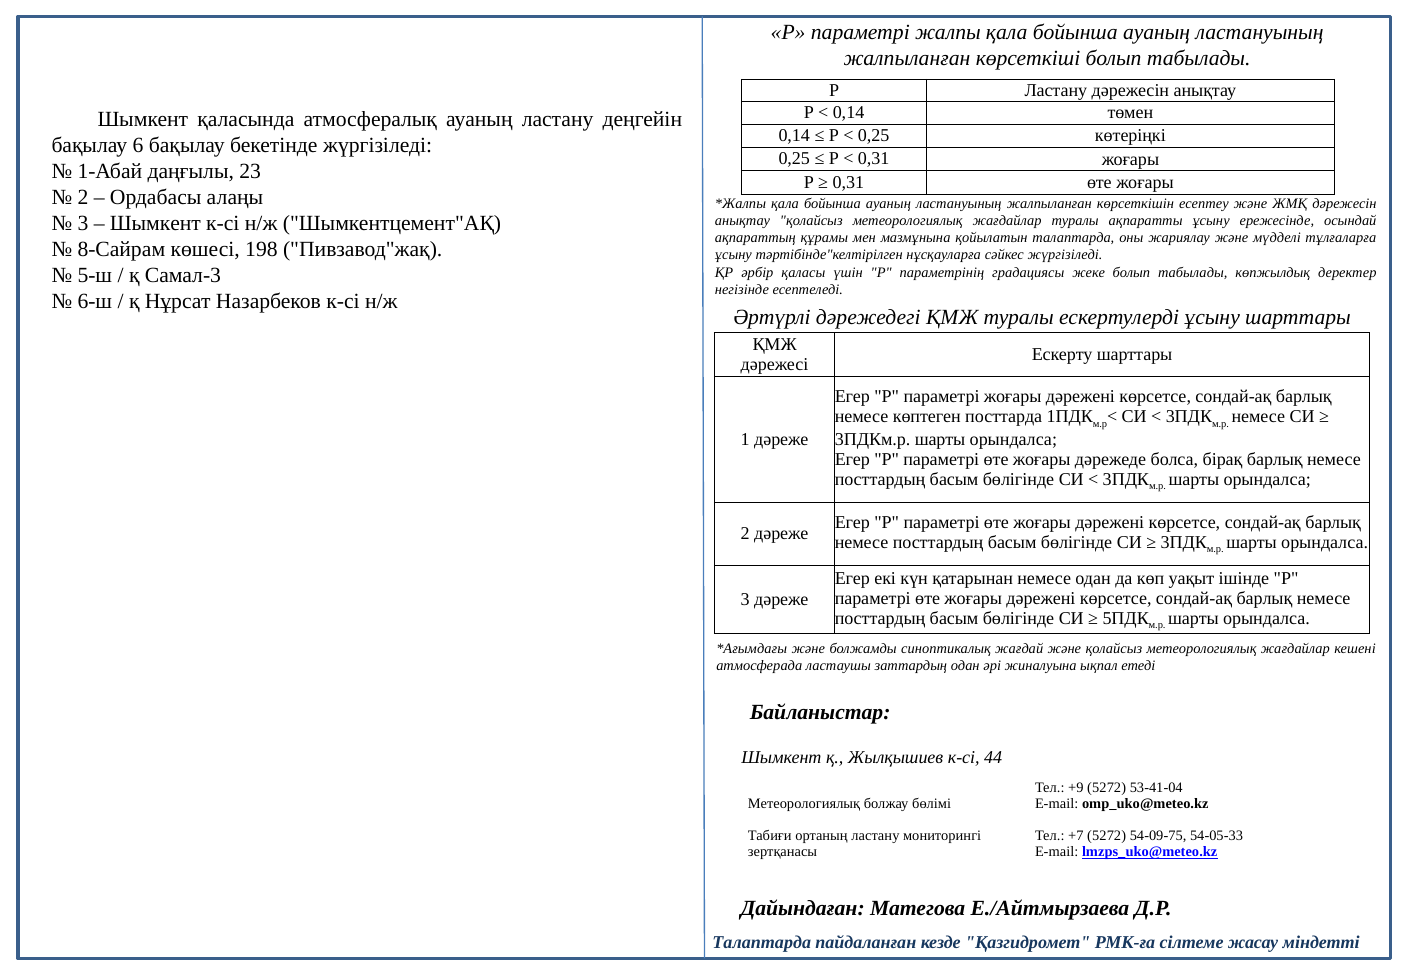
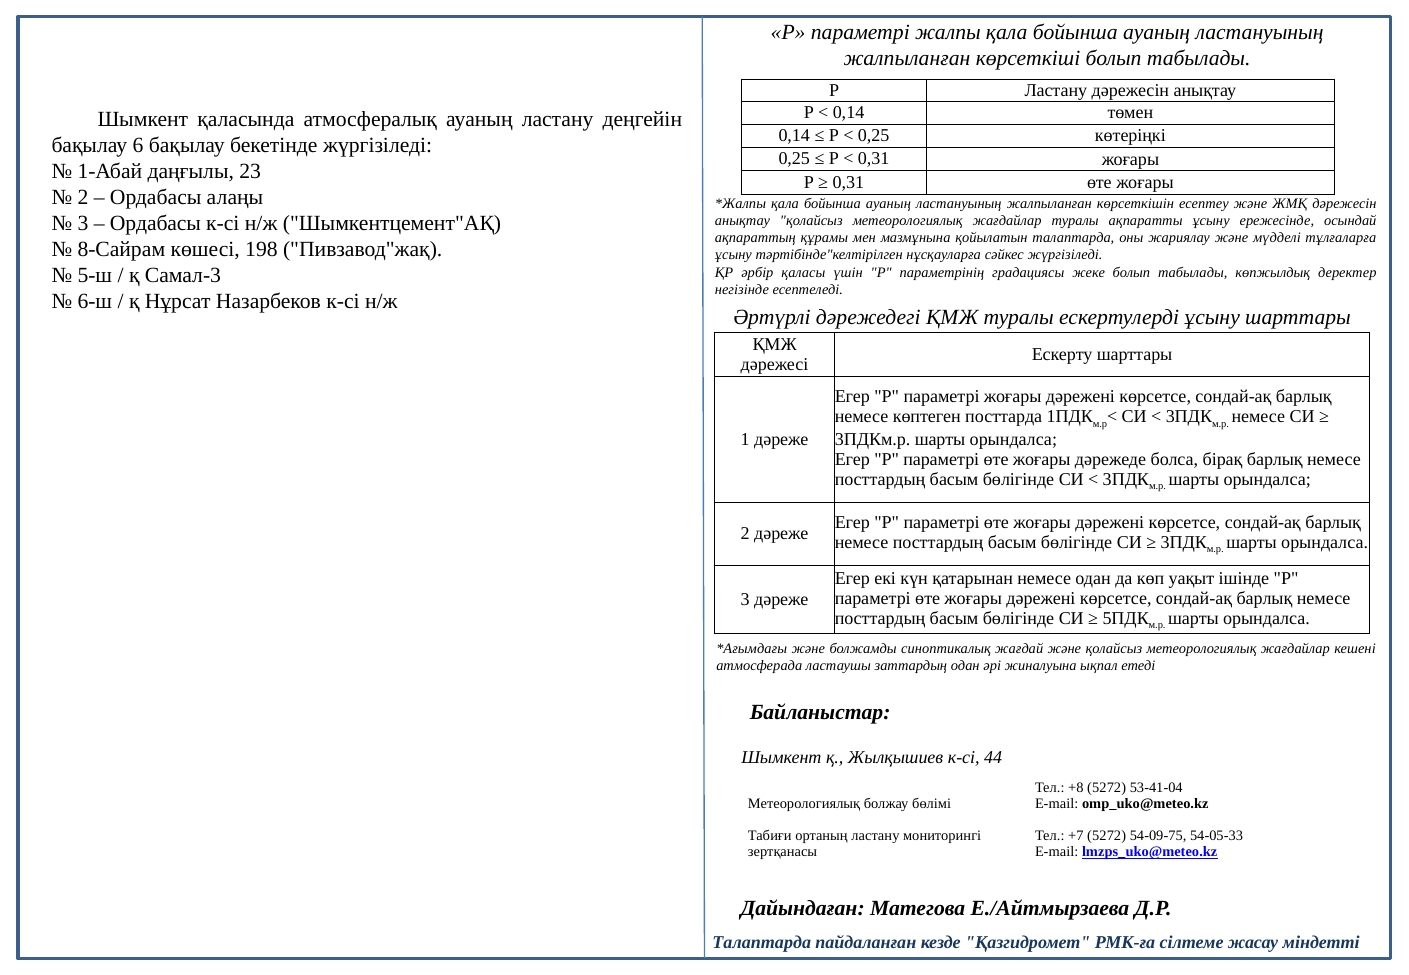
Шымкент at (155, 223): Шымкент -> Ордабасы
+9: +9 -> +8
